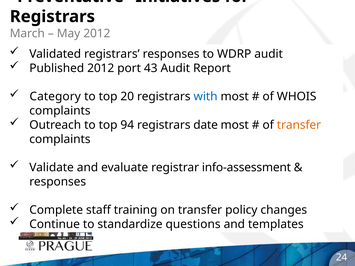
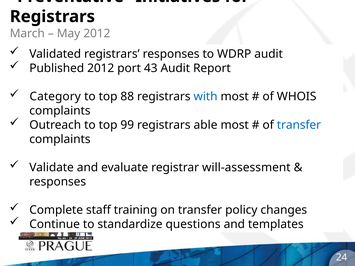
20: 20 -> 88
94: 94 -> 99
date: date -> able
transfer at (299, 125) colour: orange -> blue
info-assessment: info-assessment -> will-assessment
